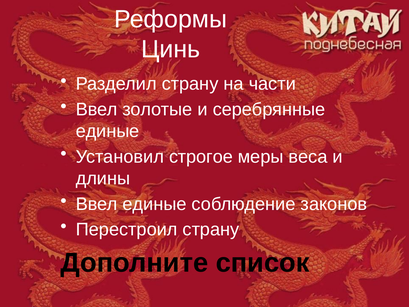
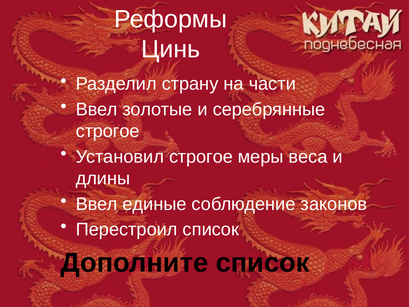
единые at (108, 131): единые -> строгое
Перестроил страну: страну -> список
